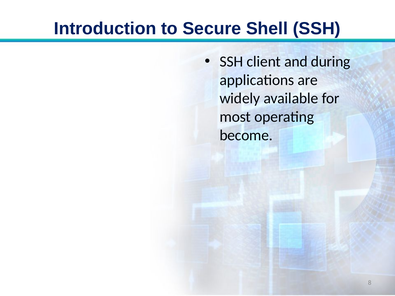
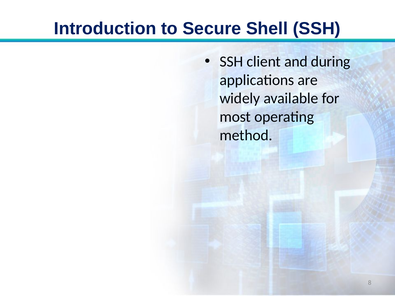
become: become -> method
